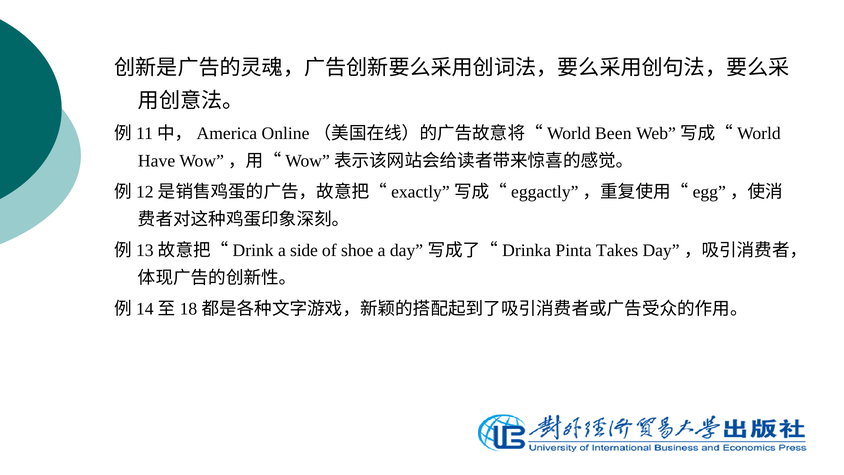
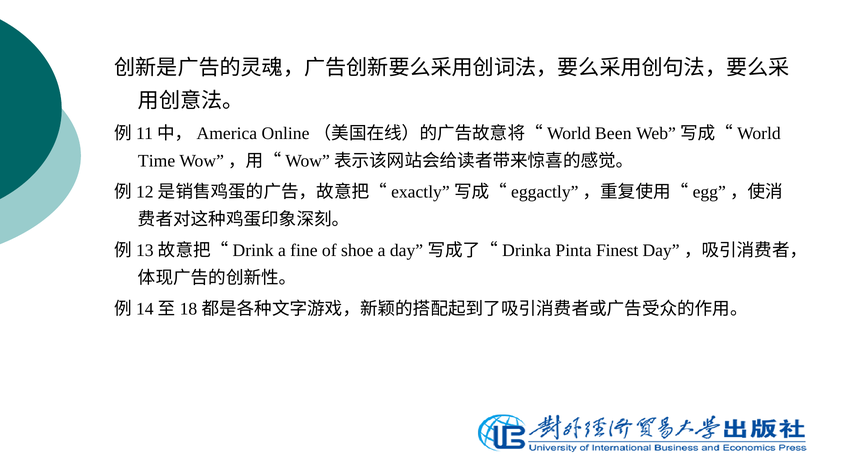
Have: Have -> Time
side: side -> fine
Takes: Takes -> Finest
